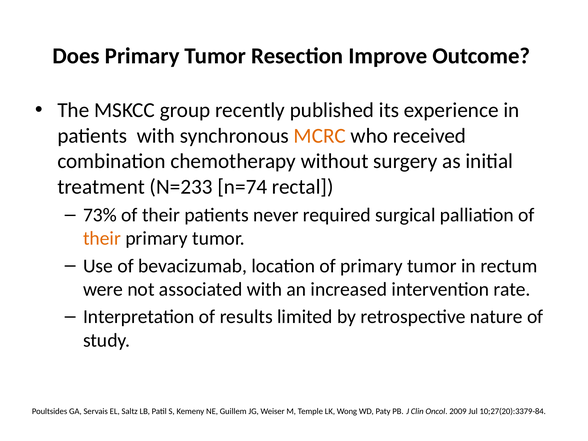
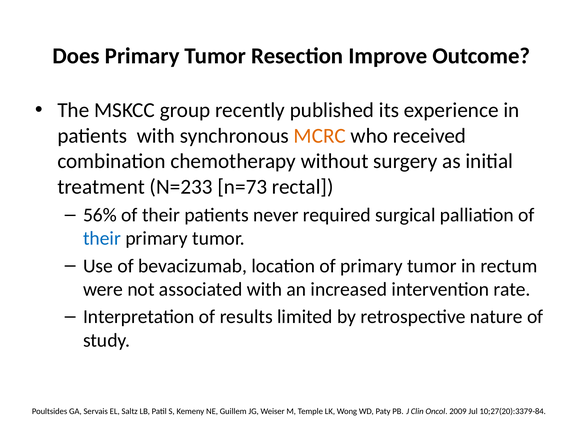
n=74: n=74 -> n=73
73%: 73% -> 56%
their at (102, 238) colour: orange -> blue
